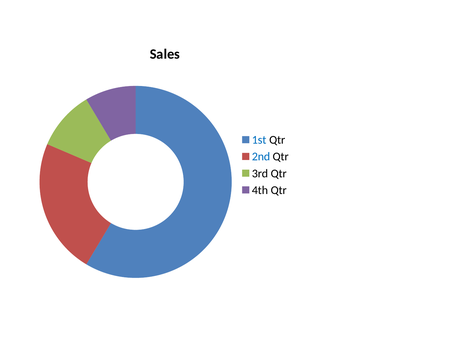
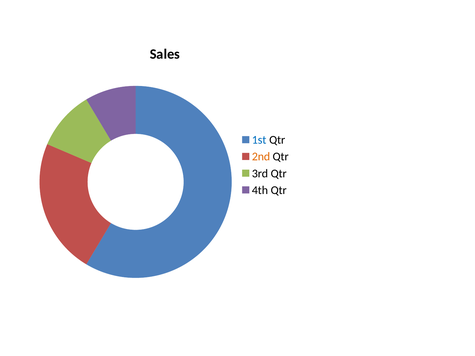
2nd colour: blue -> orange
